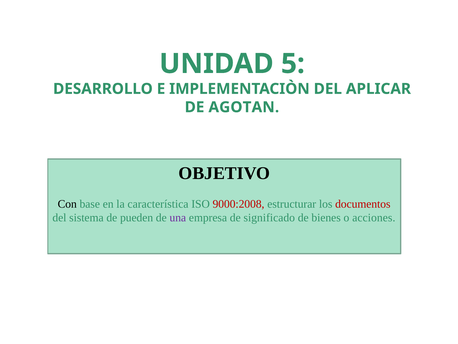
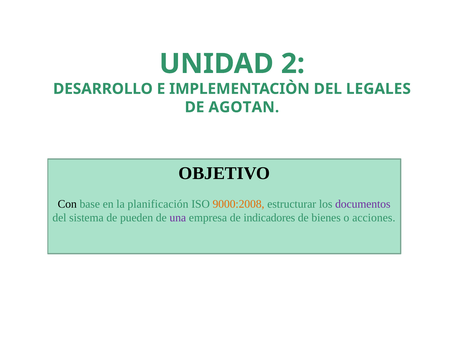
5: 5 -> 2
APLICAR: APLICAR -> LEGALES
característica: característica -> planificación
9000:2008 colour: red -> orange
documentos colour: red -> purple
significado: significado -> indicadores
